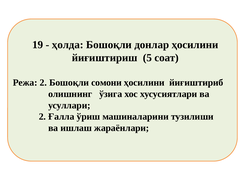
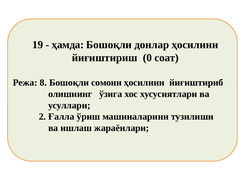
ҳолда: ҳолда -> ҳамда
5: 5 -> 0
Режа 2: 2 -> 8
